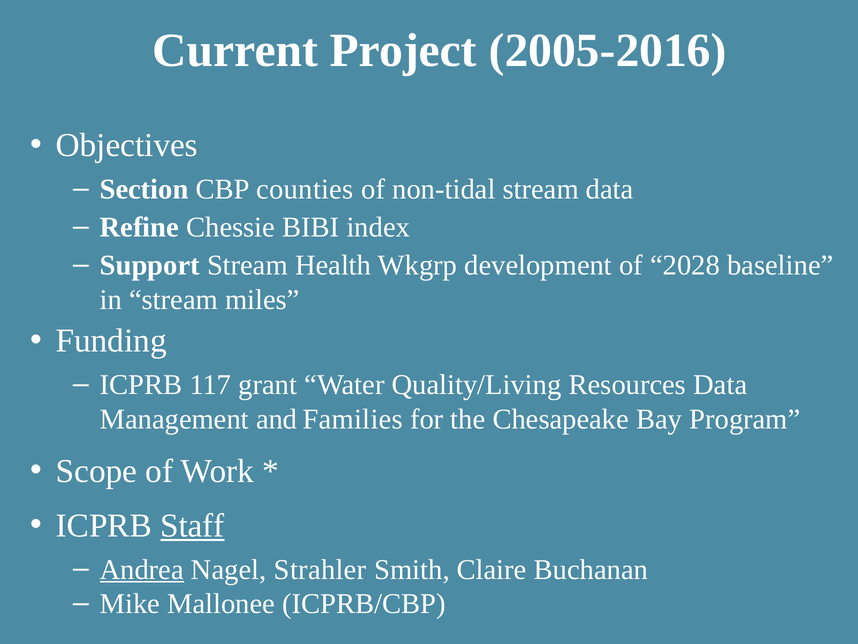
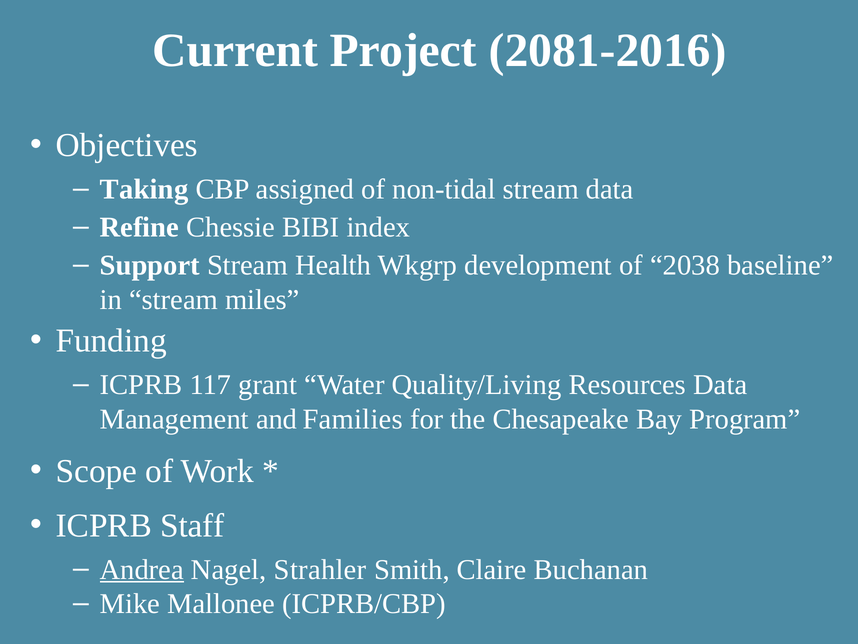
2005-2016: 2005-2016 -> 2081-2016
Section: Section -> Taking
counties: counties -> assigned
2028: 2028 -> 2038
Staff underline: present -> none
